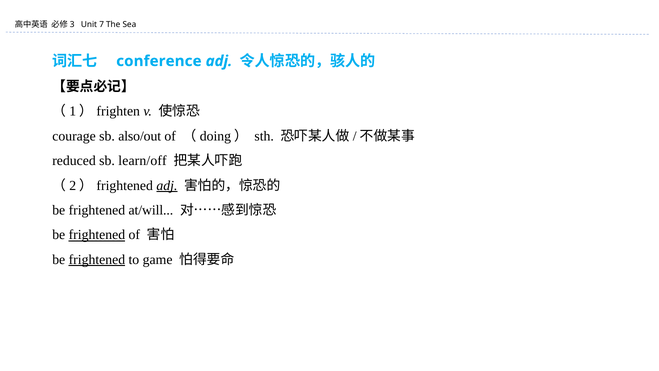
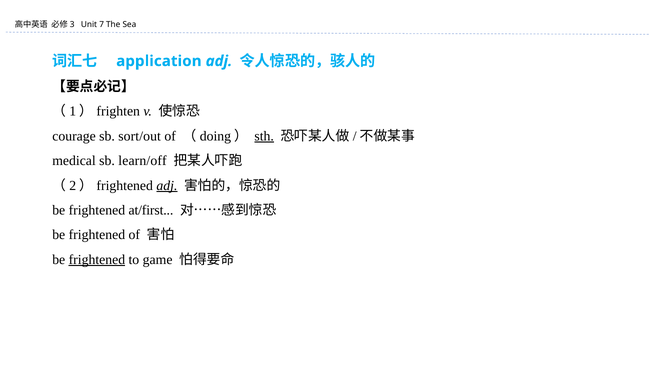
conference: conference -> application
also/out: also/out -> sort/out
sth underline: none -> present
reduced: reduced -> medical
at/will: at/will -> at/first
frightened at (97, 235) underline: present -> none
